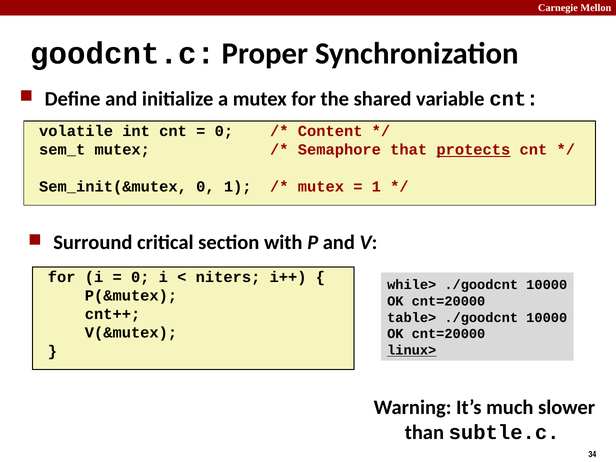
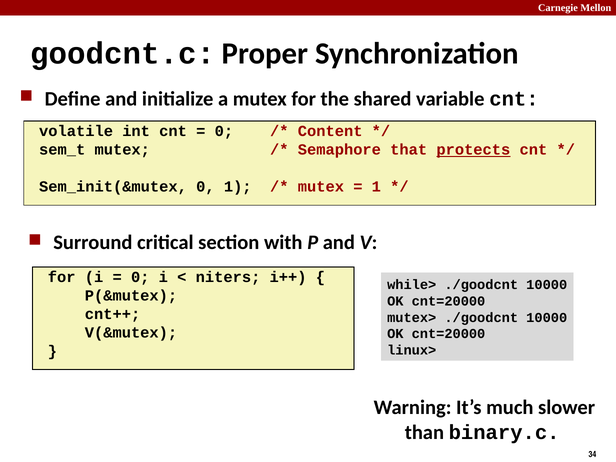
table>: table> -> mutex>
linux> underline: present -> none
subtle.c: subtle.c -> binary.c
